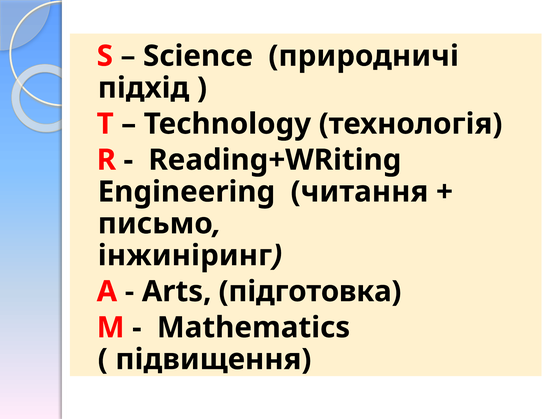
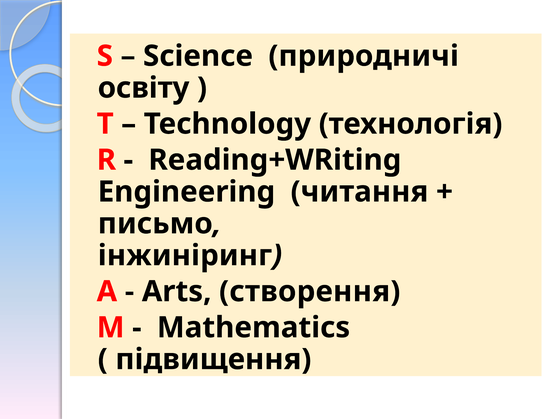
підхід: підхід -> освіту
підготовка: підготовка -> створення
